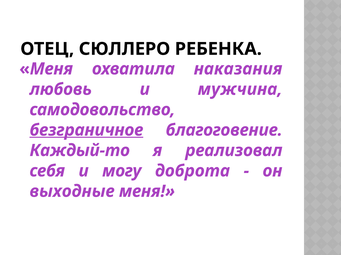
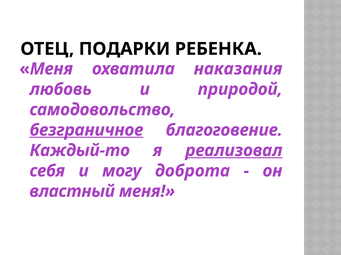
СЮЛЛЕРО: СЮЛЛЕРО -> ПОДАРКИ
мужчина: мужчина -> природой
реализовал underline: none -> present
выходные: выходные -> властный
